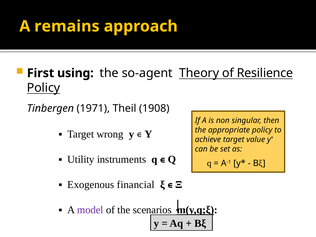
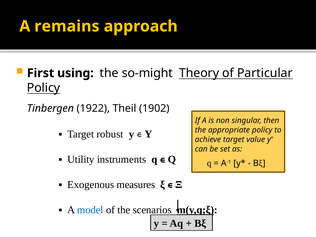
so-agent: so-agent -> so-might
Resilience: Resilience -> Particular
1971: 1971 -> 1922
1908: 1908 -> 1902
wrong: wrong -> robust
financial: financial -> measures
model colour: purple -> blue
